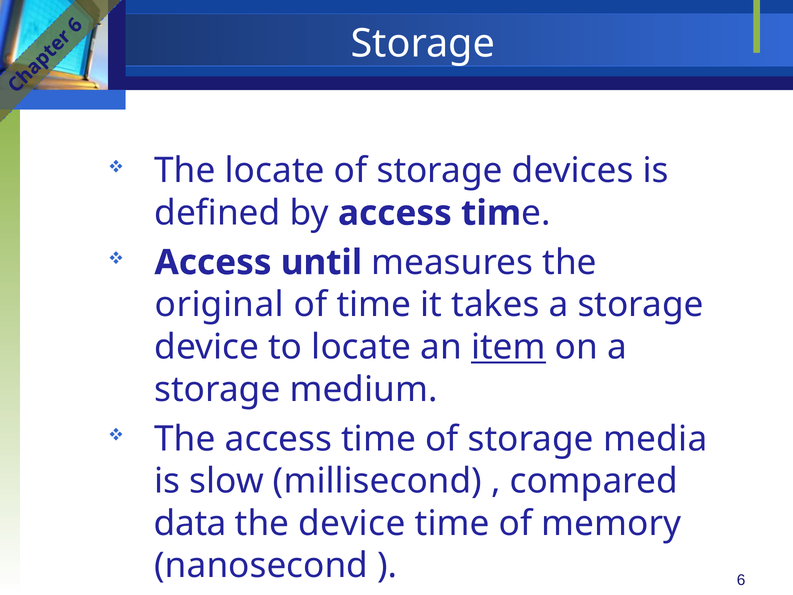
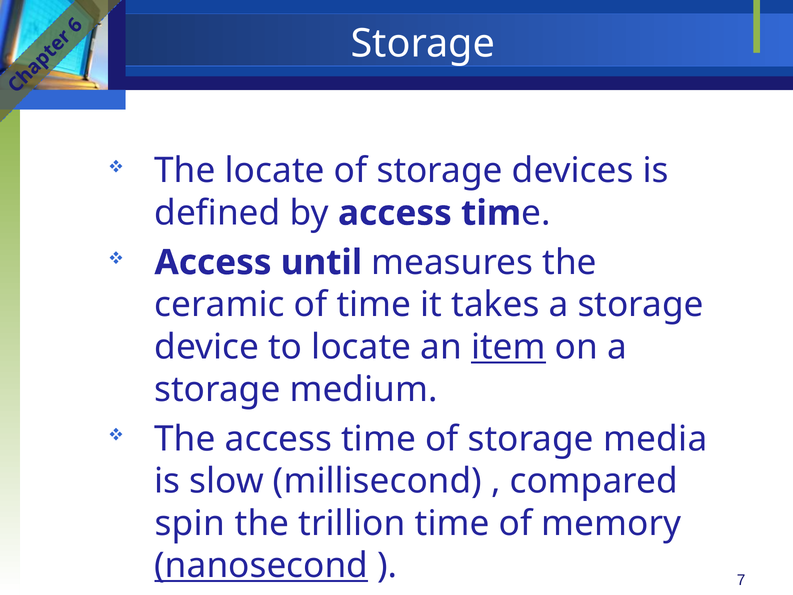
original: original -> ceramic
data: data -> spin
the device: device -> trillion
nanosecond underline: none -> present
6 at (741, 580): 6 -> 7
